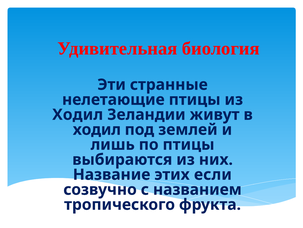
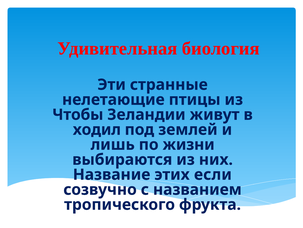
Ходил at (78, 114): Ходил -> Чтобы
по птицы: птицы -> жизни
